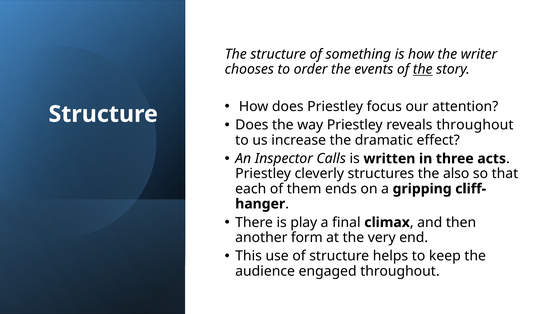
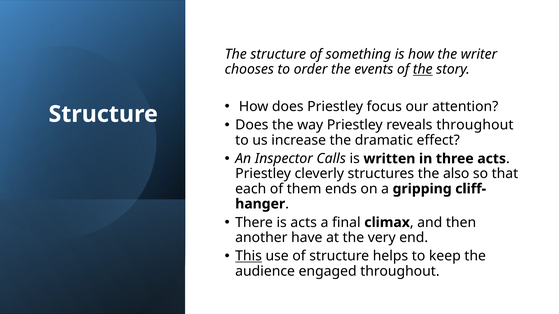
is play: play -> acts
form: form -> have
This underline: none -> present
